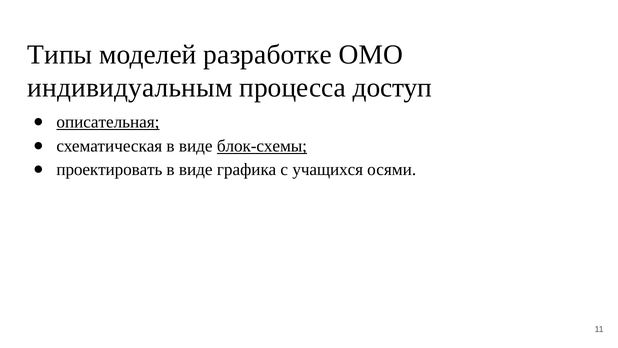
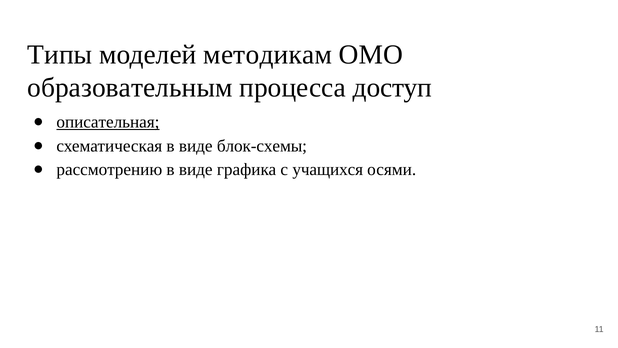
разработке: разработке -> методикам
индивидуальным: индивидуальным -> образовательным
блок-схемы underline: present -> none
проектировать: проектировать -> рассмотрению
